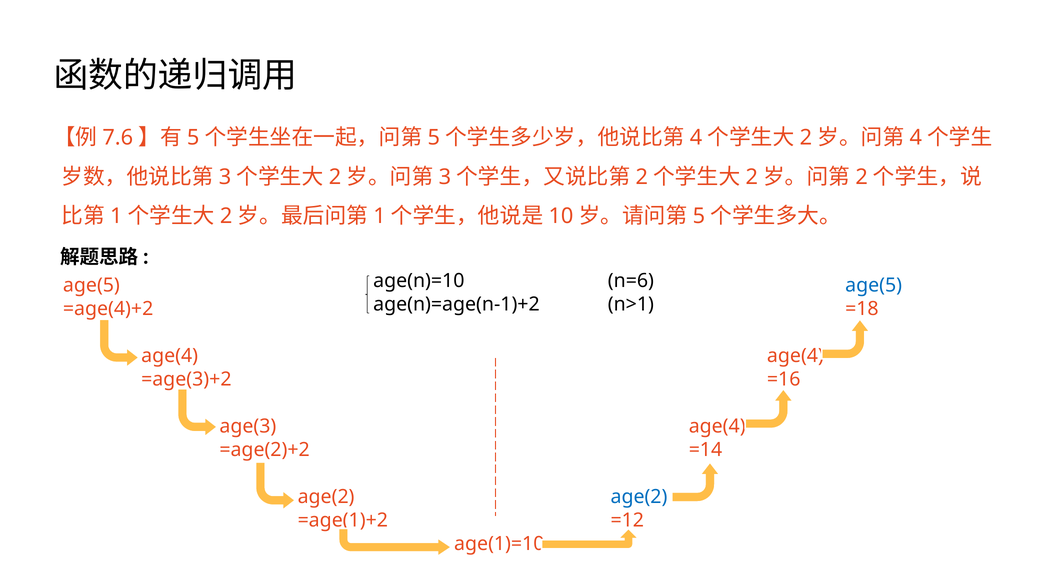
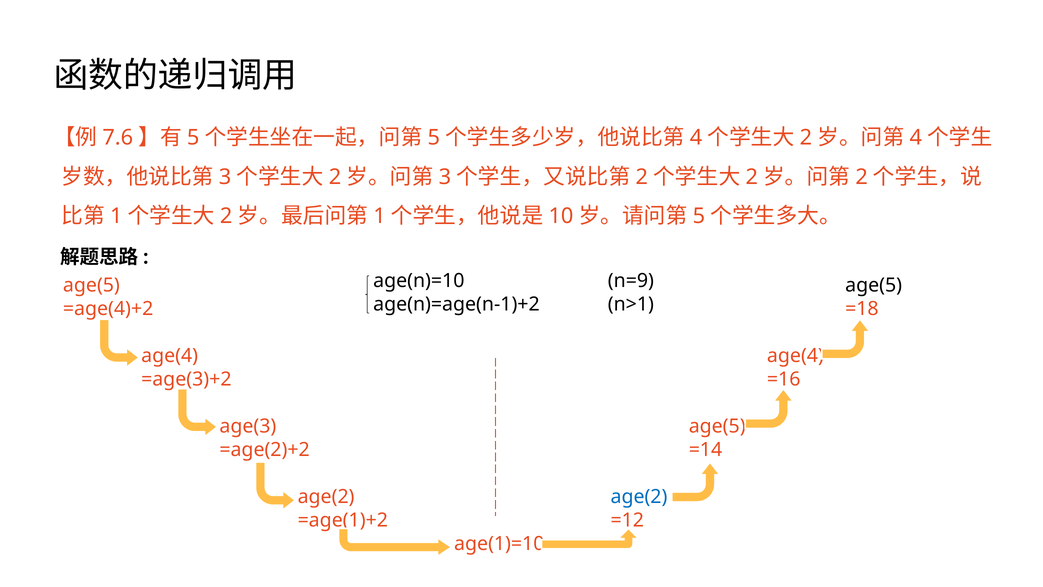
n=6: n=6 -> n=9
age(5 at (874, 285) colour: blue -> black
age(3 age(4: age(4 -> age(5
